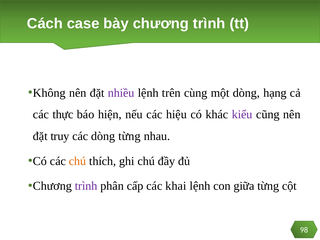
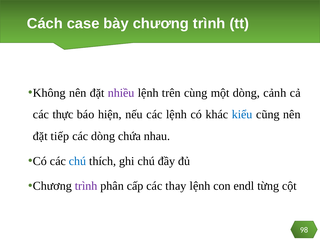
hạng: hạng -> cảnh
các hiệu: hiệu -> lệnh
kiểu colour: purple -> blue
truy: truy -> tiếp
dòng từng: từng -> chứa
chú at (78, 161) colour: orange -> blue
khai: khai -> thay
giữa: giữa -> endl
